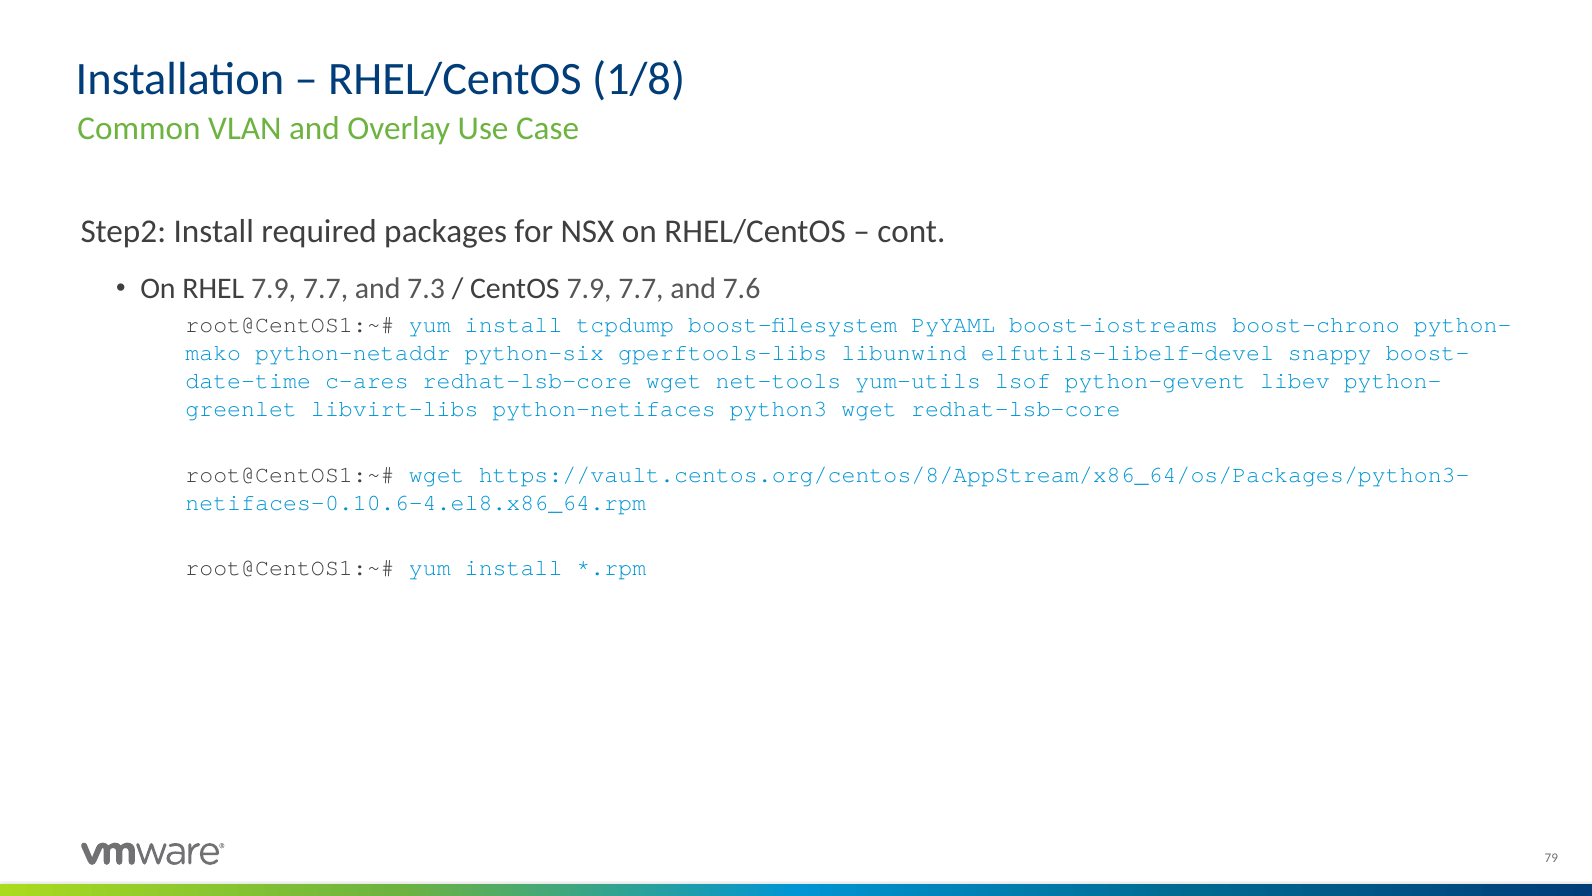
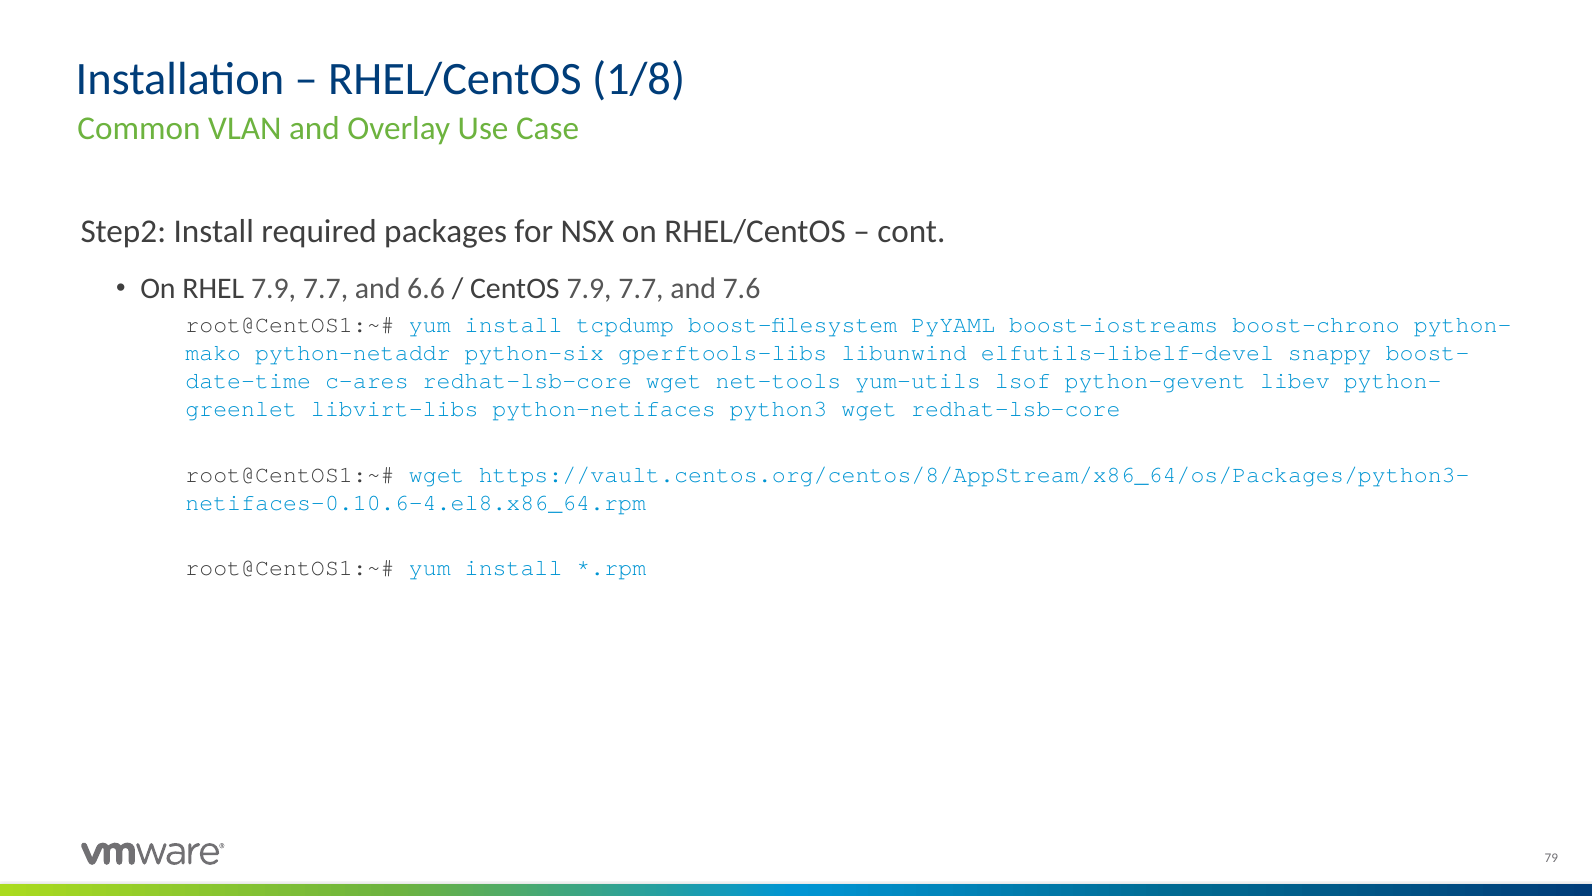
7.3: 7.3 -> 6.6
